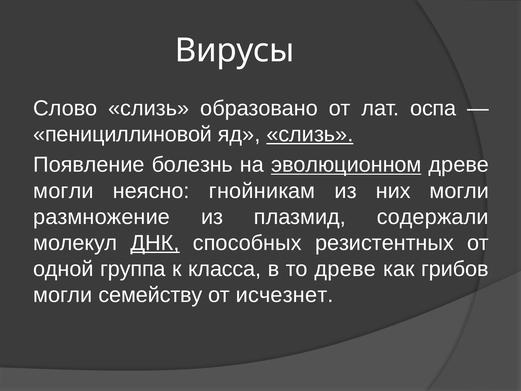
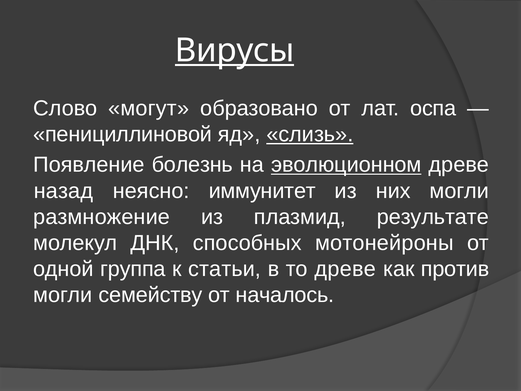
Вирусы underline: none -> present
Слово слизь: слизь -> могут
могли at (63, 191): могли -> назад
гнойникам: гнойникам -> иммунитет
содержали: содержали -> результате
ДНК underline: present -> none
резистентных: резистентных -> мотонейроны
класса: класса -> статьи
грибов: грибов -> против
исчезнет: исчезнет -> началось
